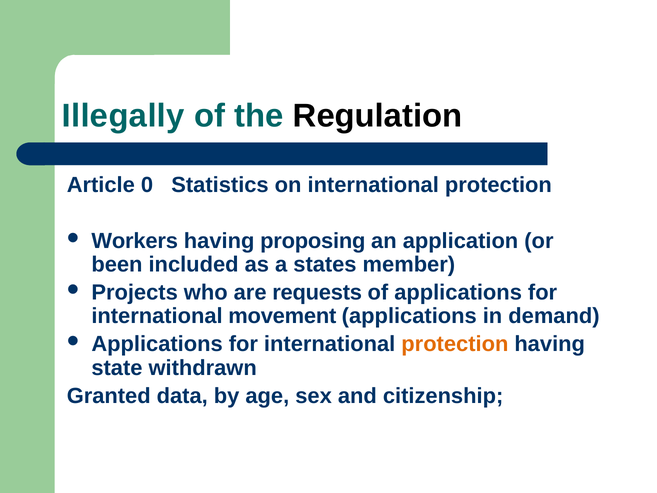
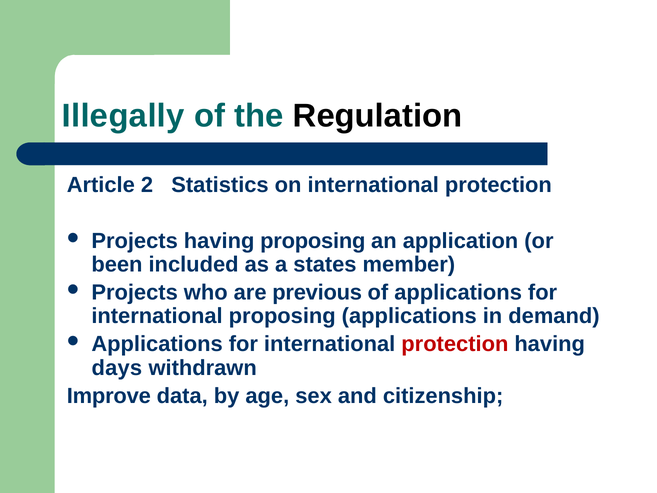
0: 0 -> 2
Workers at (135, 241): Workers -> Projects
requests: requests -> previous
international movement: movement -> proposing
protection at (455, 344) colour: orange -> red
state: state -> days
Granted: Granted -> Improve
